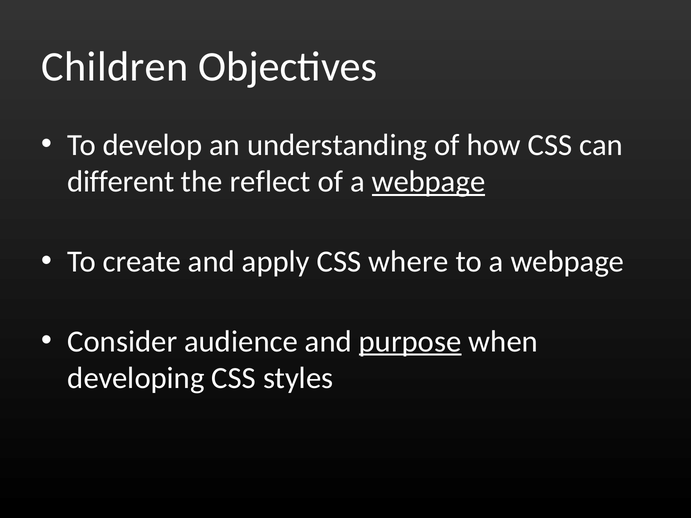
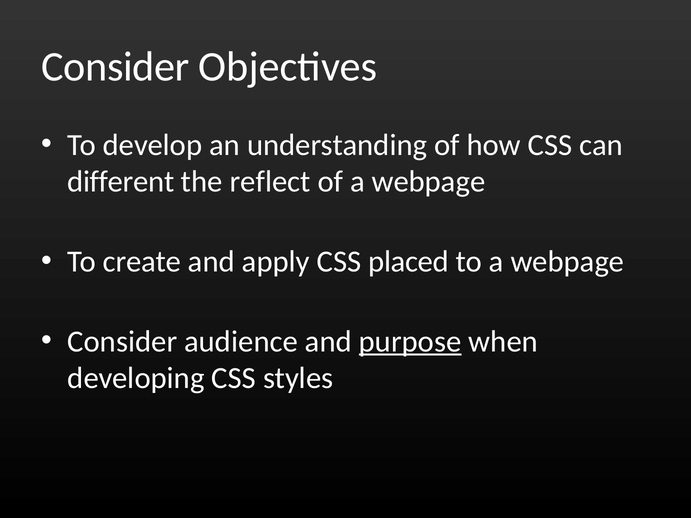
Children at (115, 67): Children -> Consider
webpage at (429, 182) underline: present -> none
where: where -> placed
